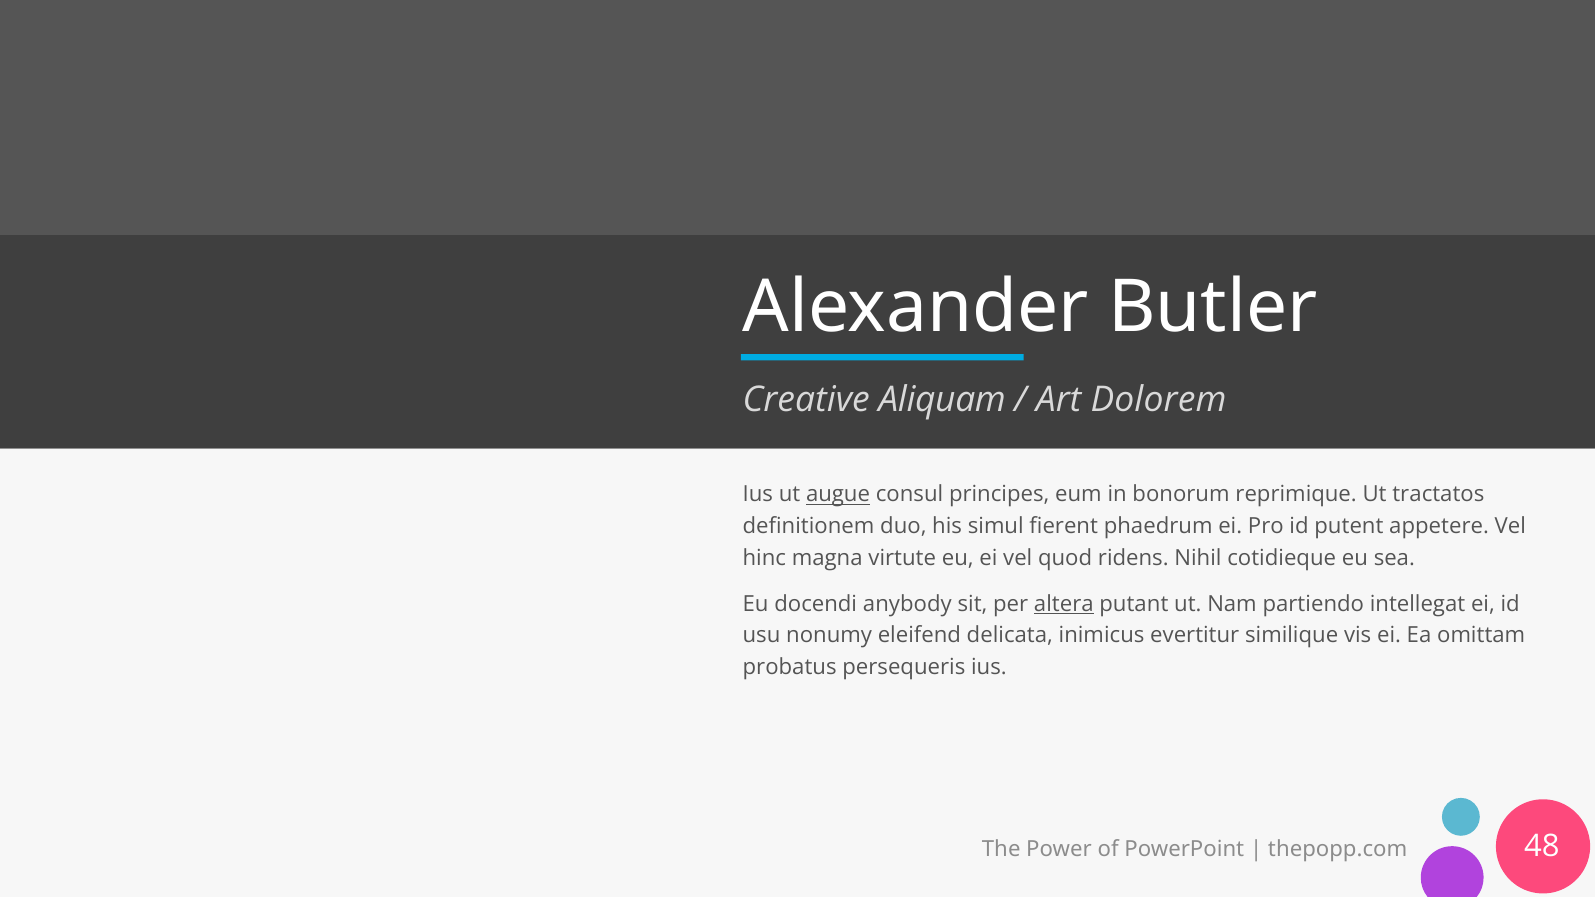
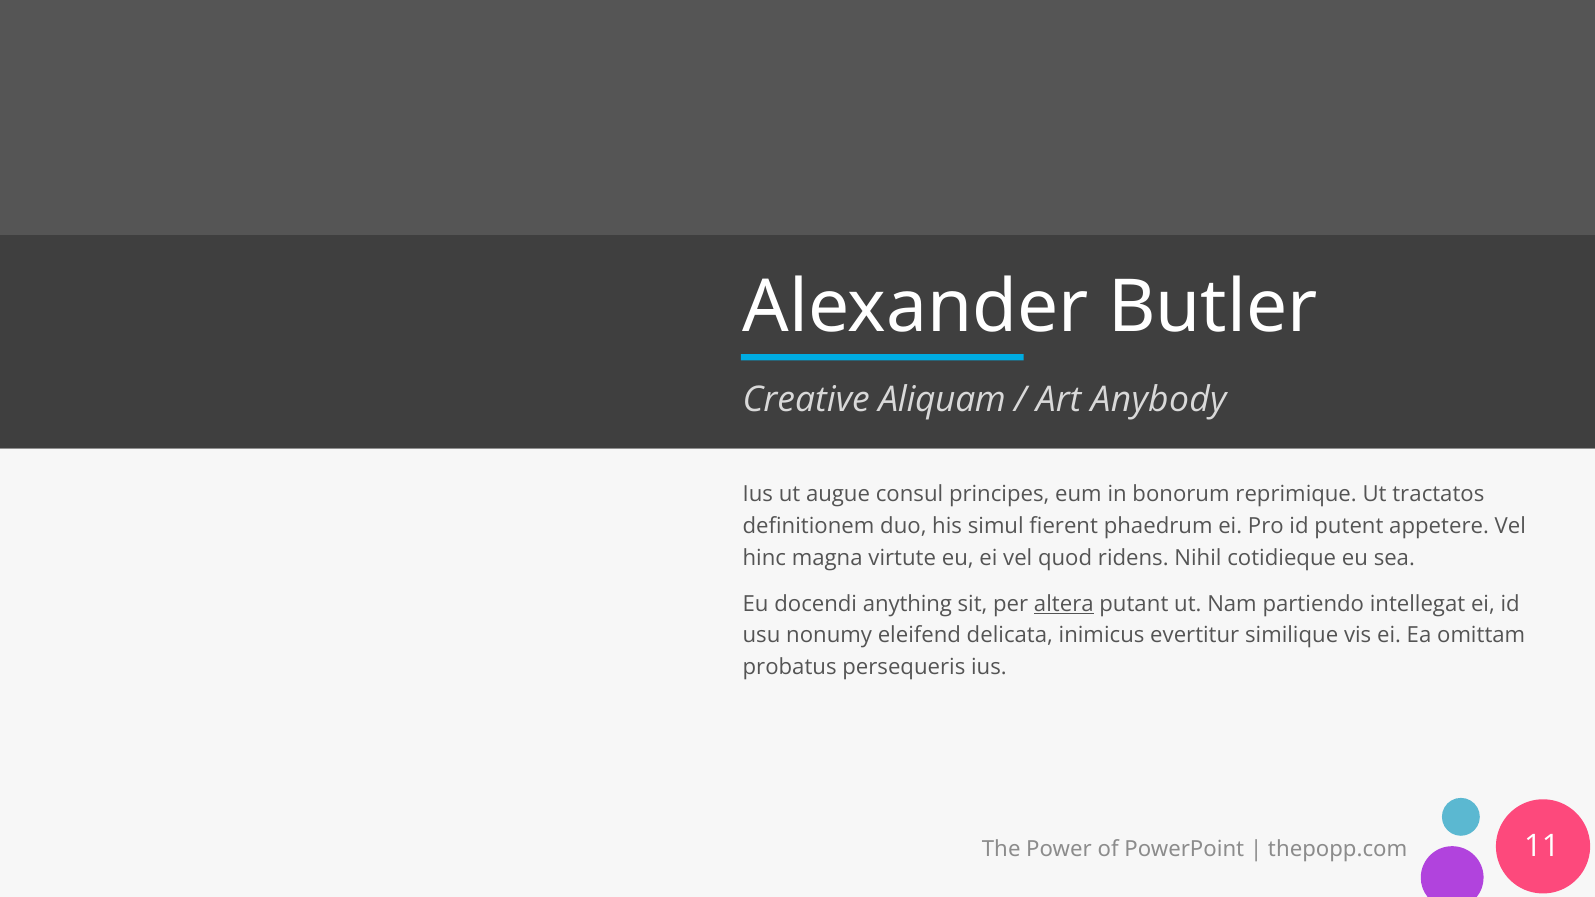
Dolorem: Dolorem -> Anybody
augue underline: present -> none
anybody: anybody -> anything
48: 48 -> 11
